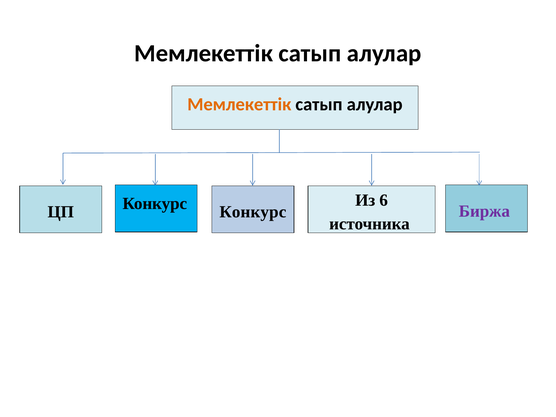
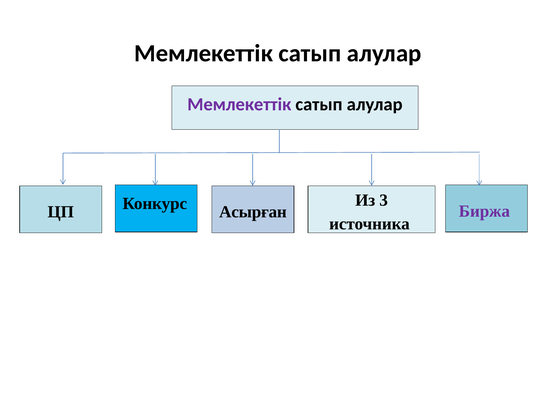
Мемлекеттік at (239, 104) colour: orange -> purple
6: 6 -> 3
Конкурс Конкурс: Конкурс -> Асырған
